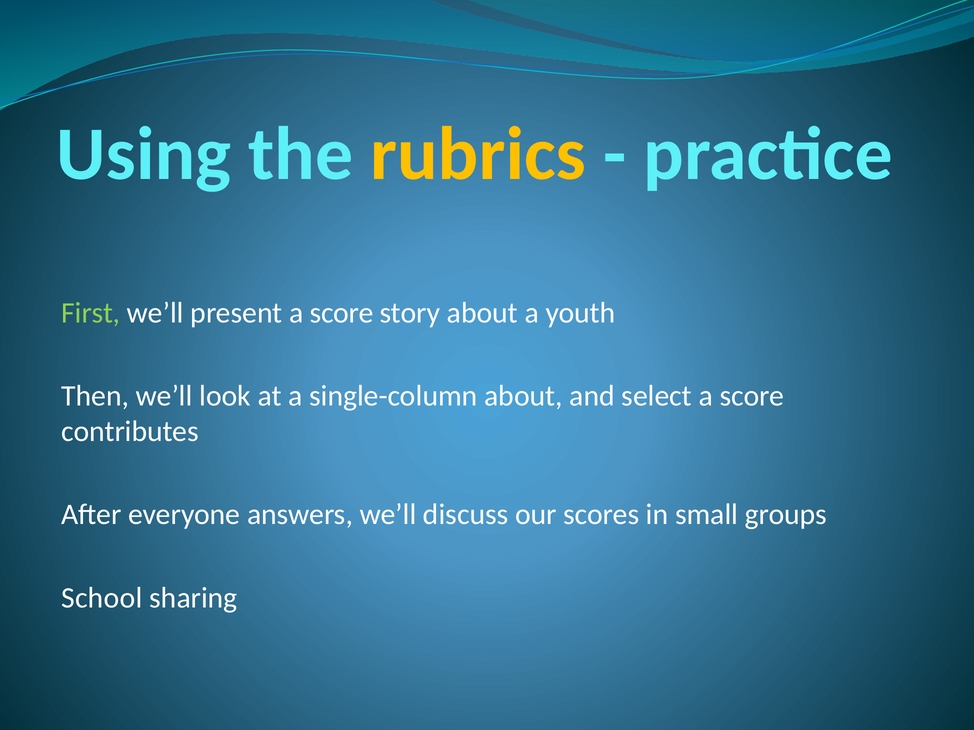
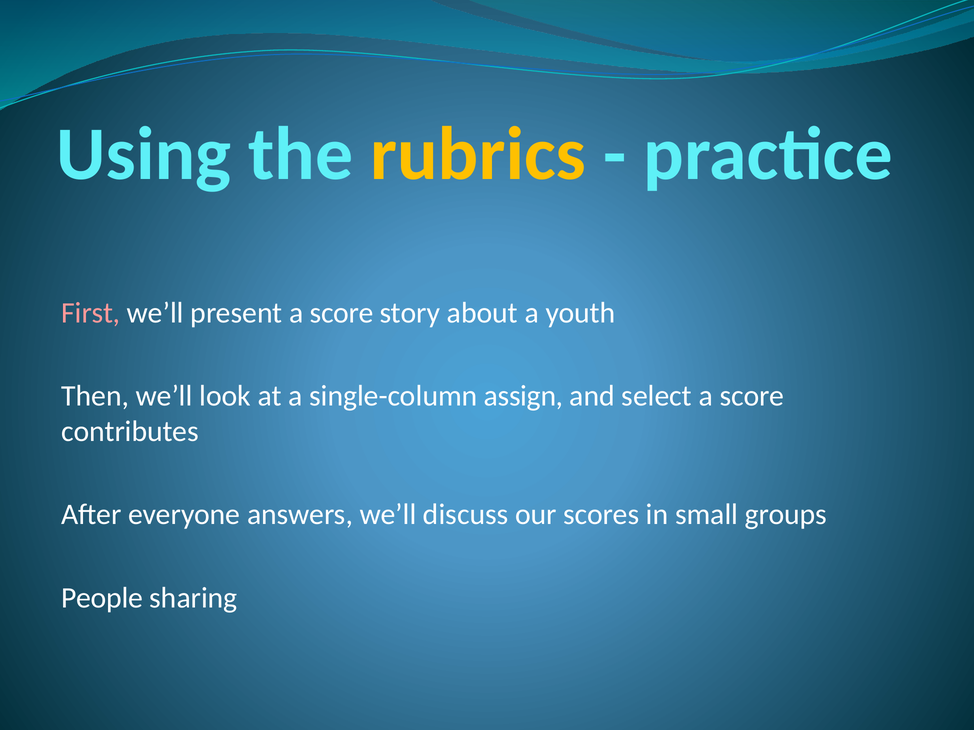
First colour: light green -> pink
single-column about: about -> assign
School: School -> People
